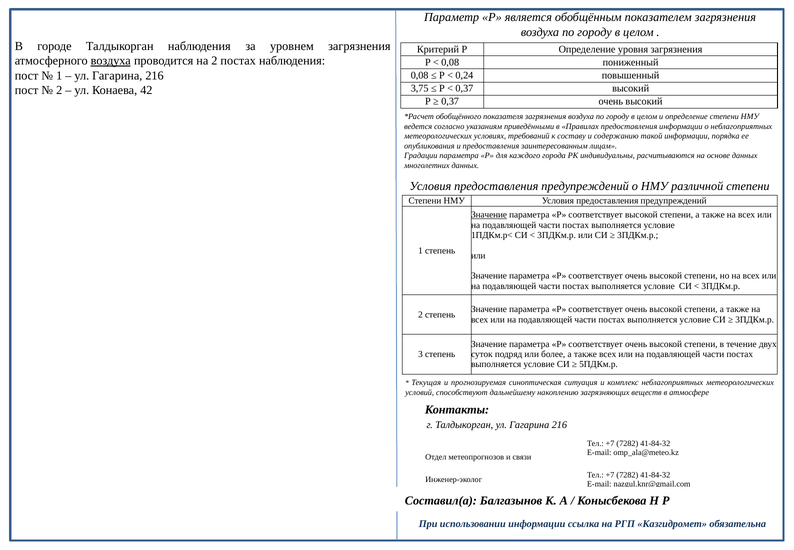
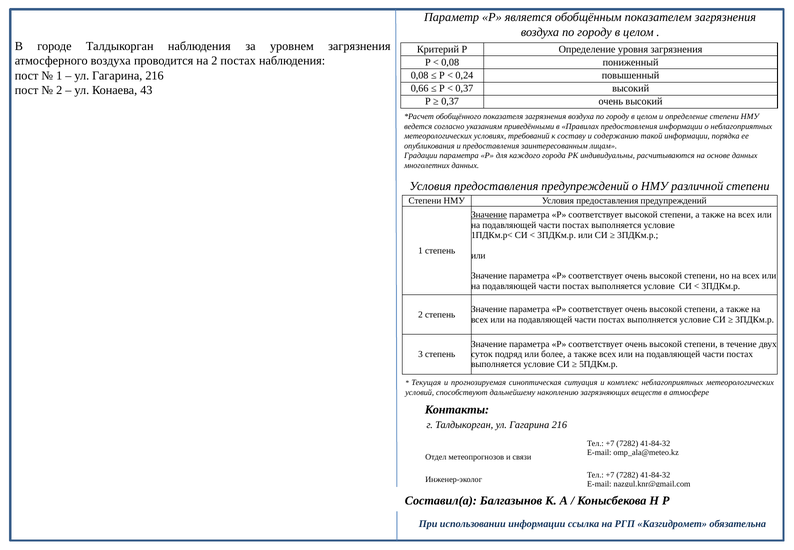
воздуха at (111, 61) underline: present -> none
3,75: 3,75 -> 0,66
42: 42 -> 43
